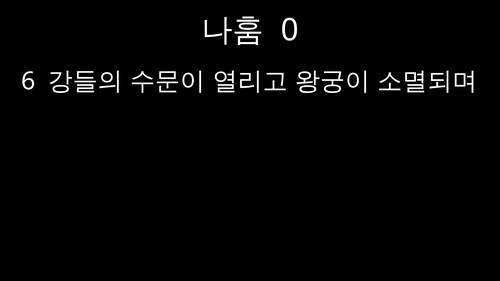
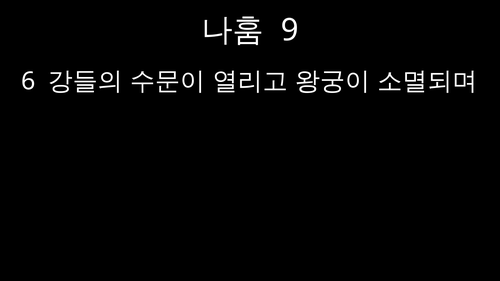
0: 0 -> 9
